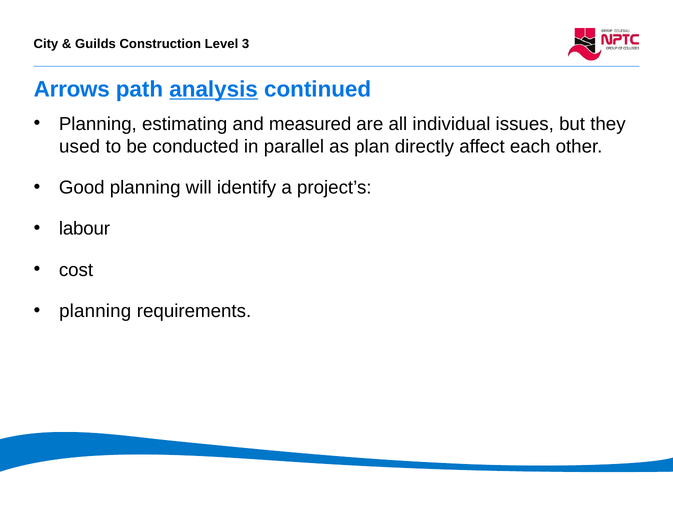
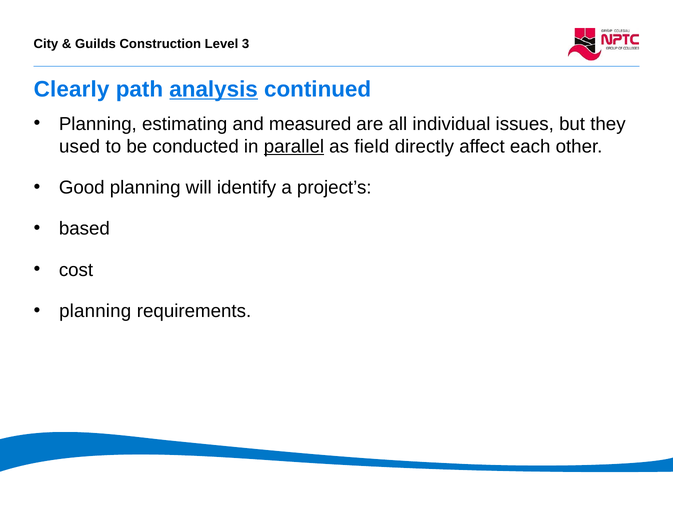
Arrows: Arrows -> Clearly
parallel underline: none -> present
plan: plan -> field
labour: labour -> based
